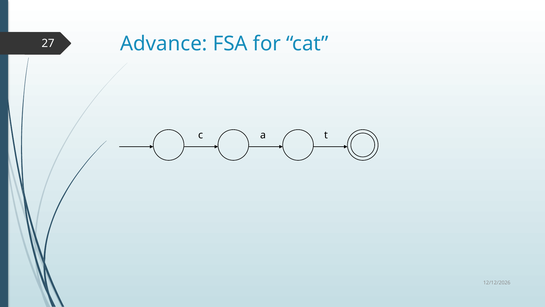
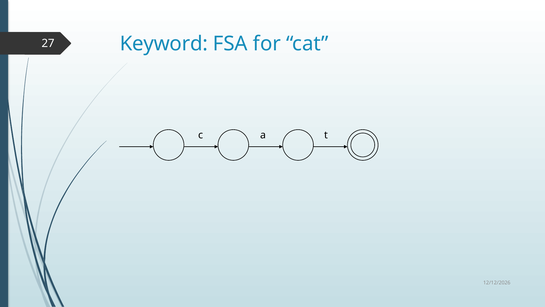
Advance: Advance -> Keyword
